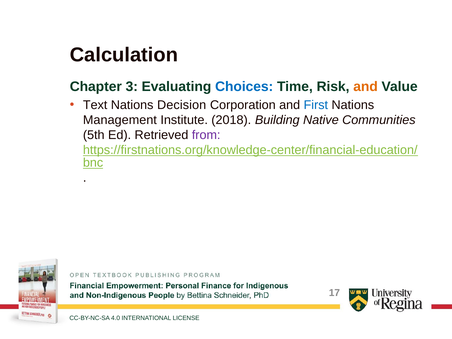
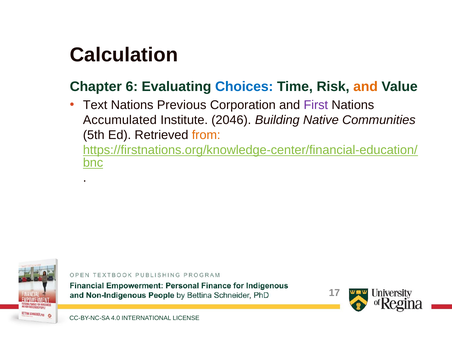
3: 3 -> 6
Decision: Decision -> Previous
First colour: blue -> purple
Management: Management -> Accumulated
2018: 2018 -> 2046
from colour: purple -> orange
